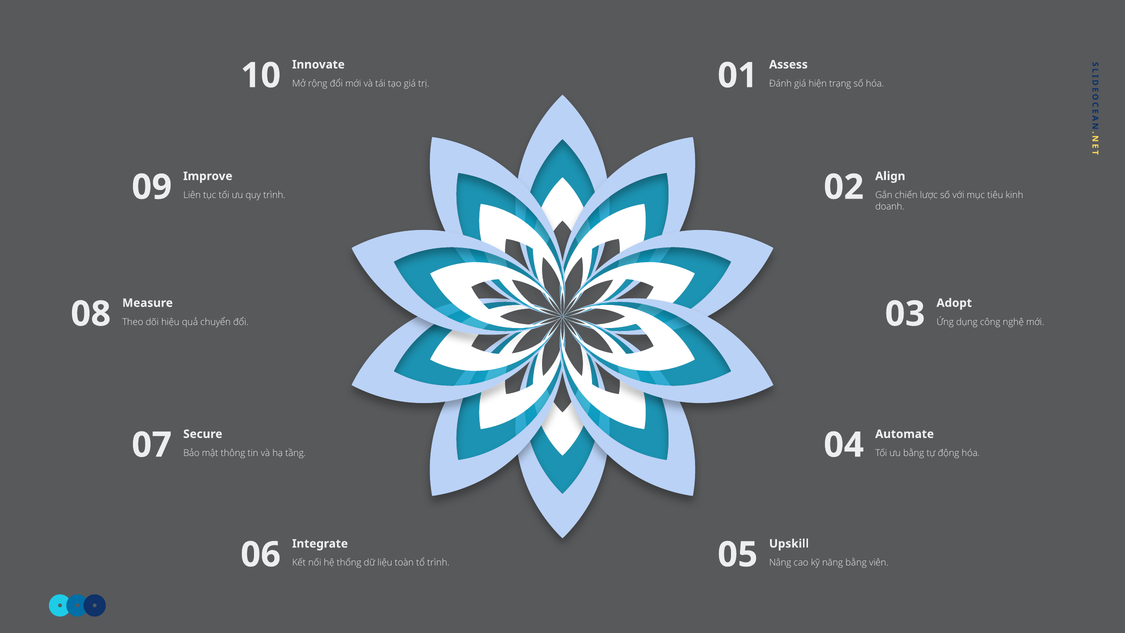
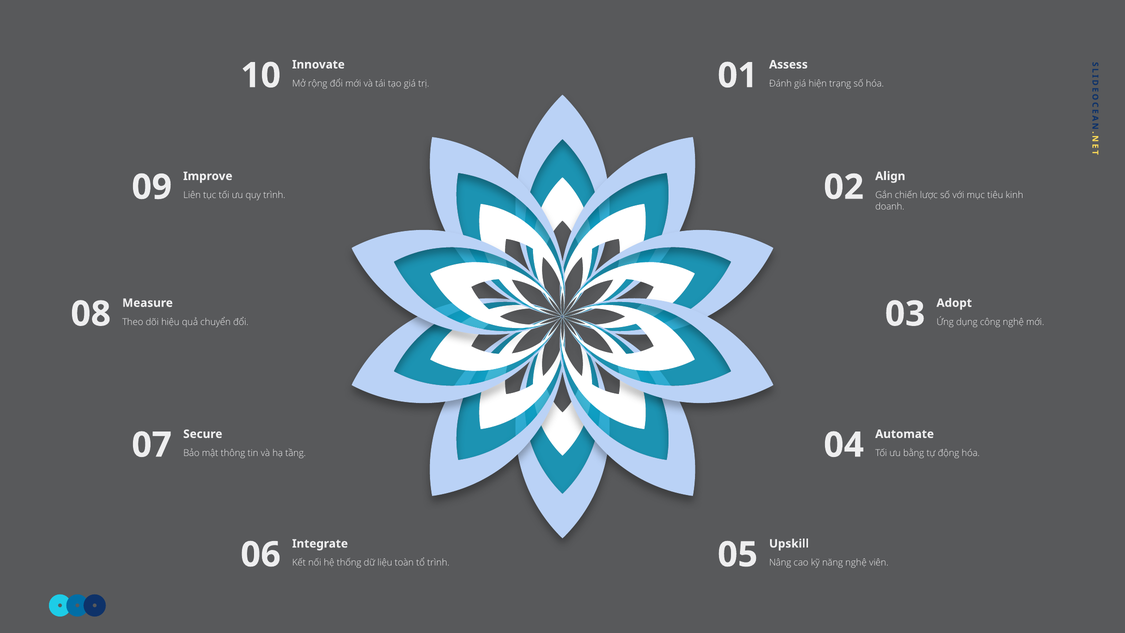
năng bằng: bằng -> nghệ
